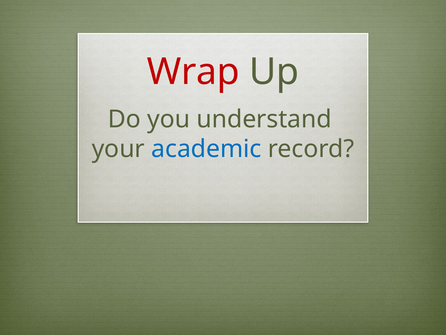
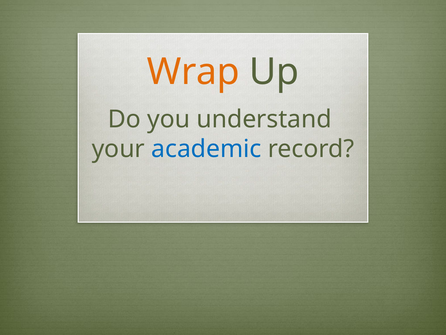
Wrap colour: red -> orange
